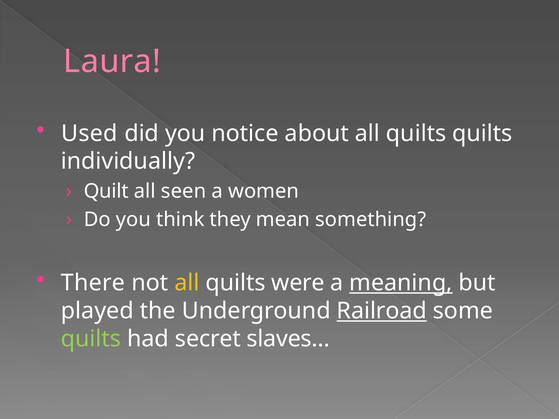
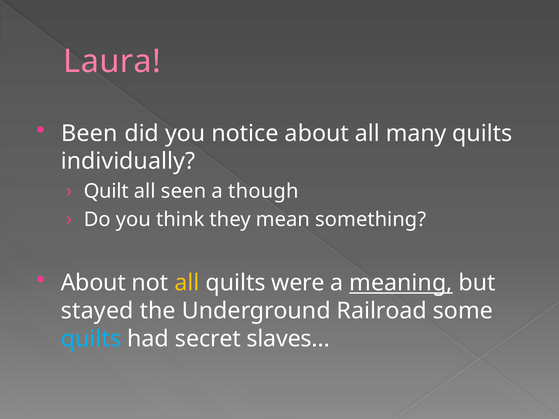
Used: Used -> Been
about all quilts: quilts -> many
women: women -> though
There at (93, 283): There -> About
played: played -> stayed
Railroad underline: present -> none
quilts at (91, 339) colour: light green -> light blue
